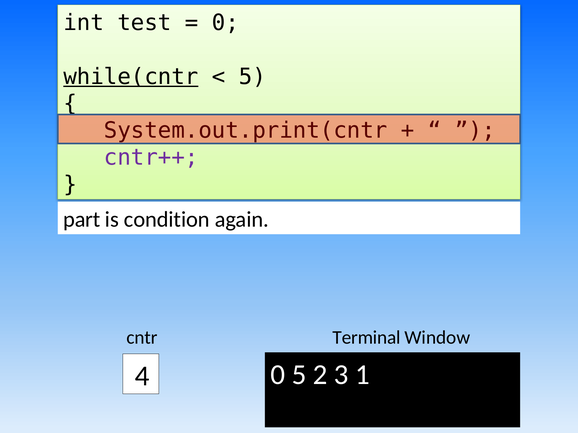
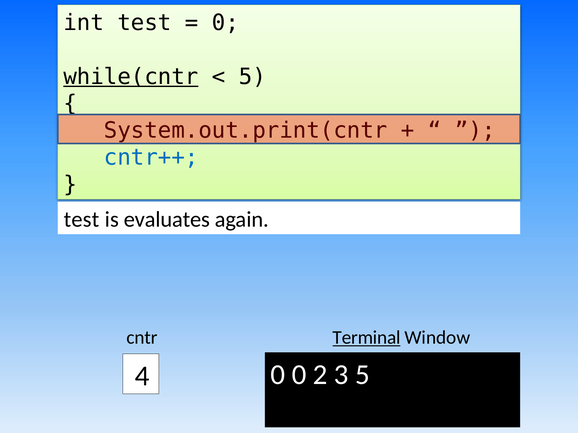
cntr++ colour: purple -> blue
part at (82, 220): part -> test
condition: condition -> evaluates
Terminal underline: none -> present
0 5: 5 -> 0
3 1: 1 -> 5
